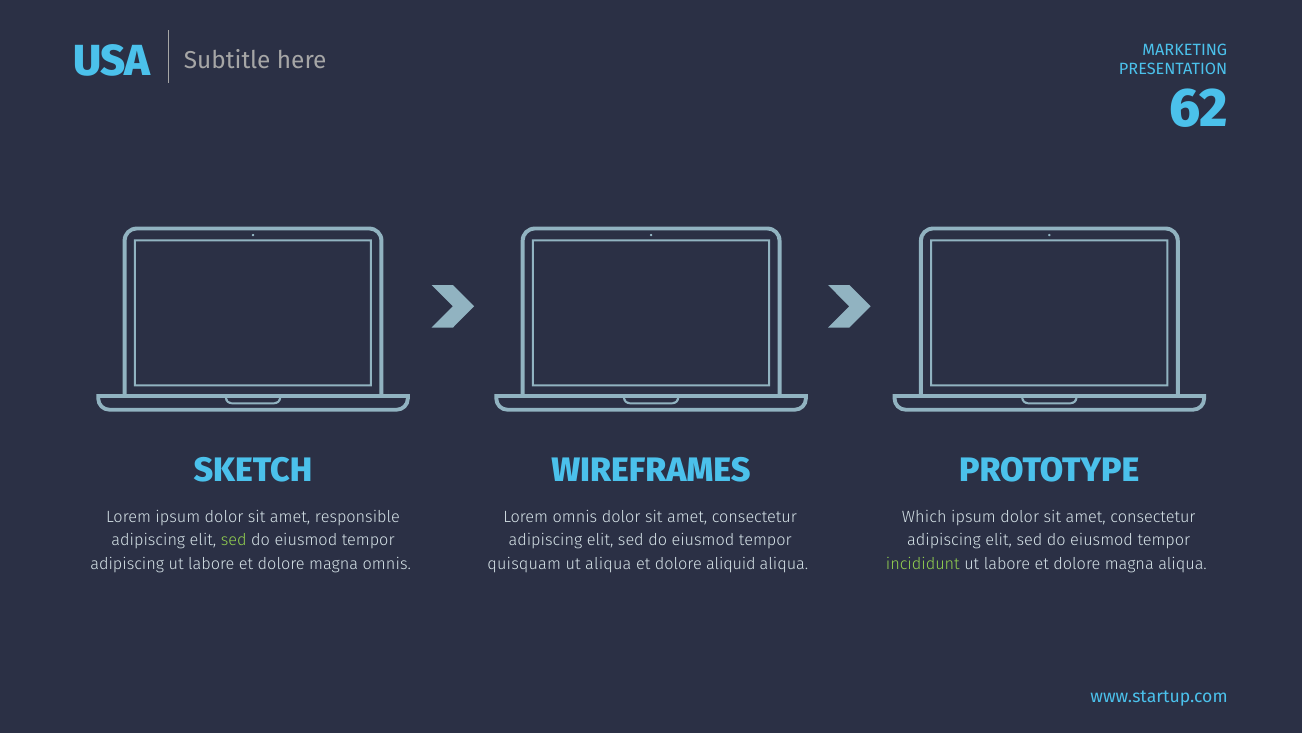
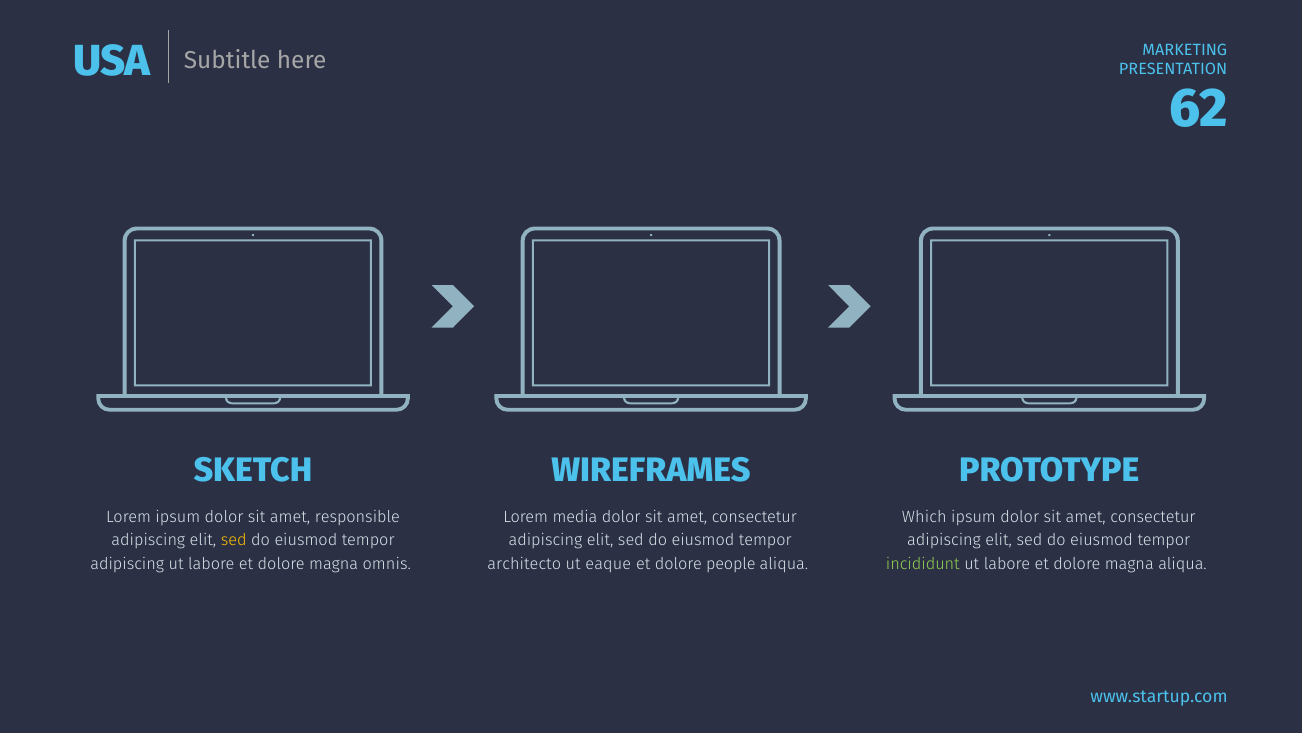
Lorem omnis: omnis -> media
sed at (234, 540) colour: light green -> yellow
quisquam: quisquam -> architecto
ut aliqua: aliqua -> eaque
aliquid: aliquid -> people
